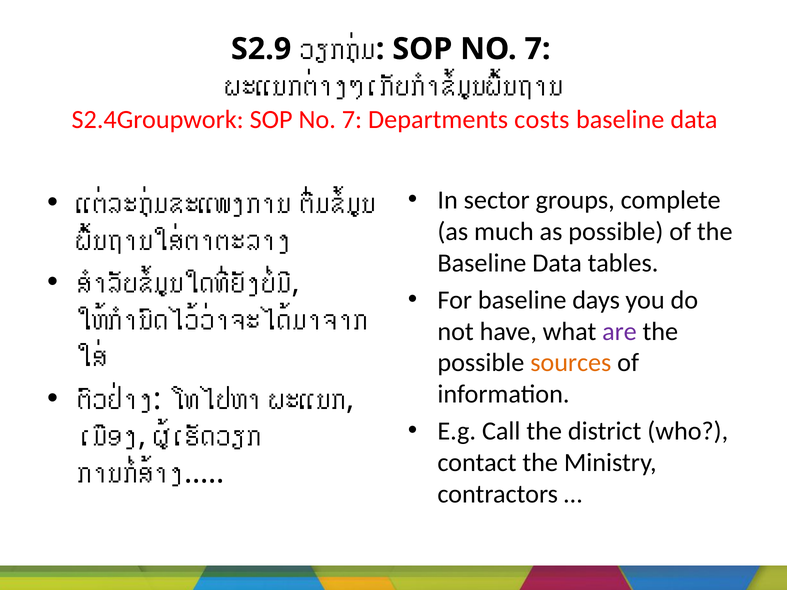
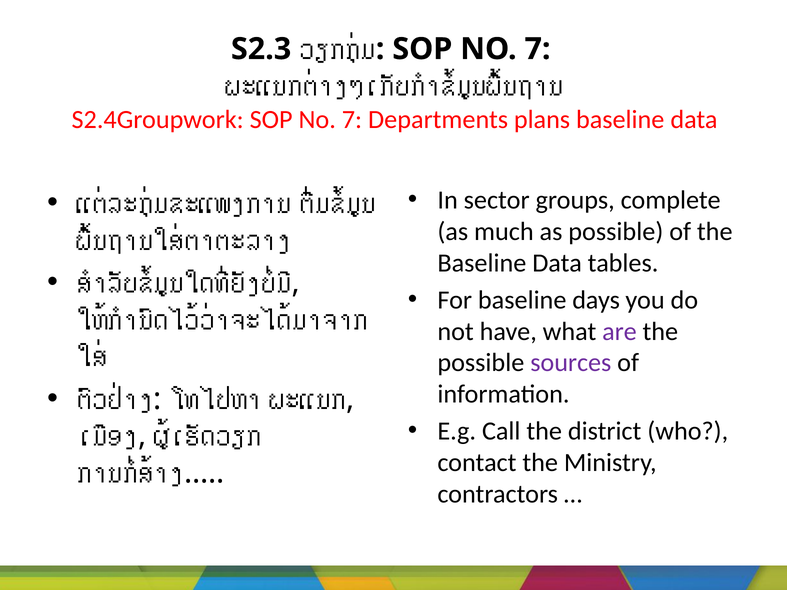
S2.9: S2.9 -> S2.3
costs: costs -> plans
sources colour: orange -> purple
